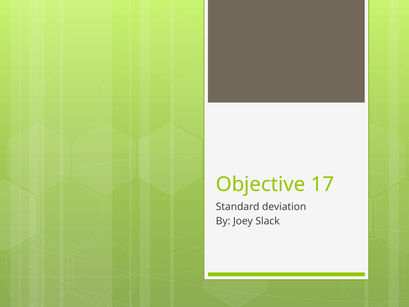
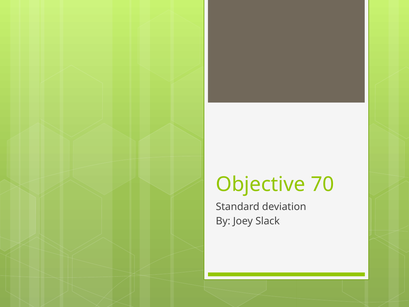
17: 17 -> 70
